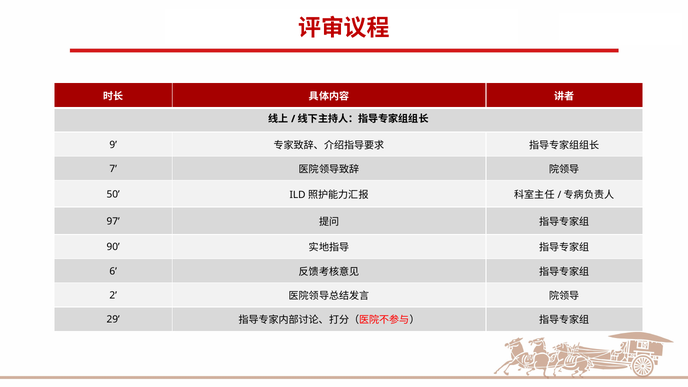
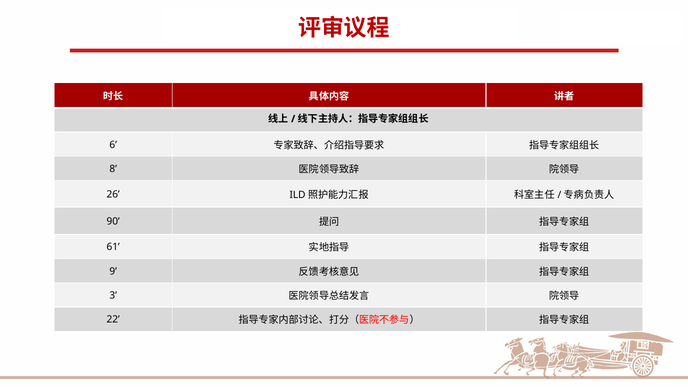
9: 9 -> 6
7: 7 -> 8
50: 50 -> 26
97: 97 -> 90
90: 90 -> 61
6: 6 -> 9
2: 2 -> 3
29: 29 -> 22
